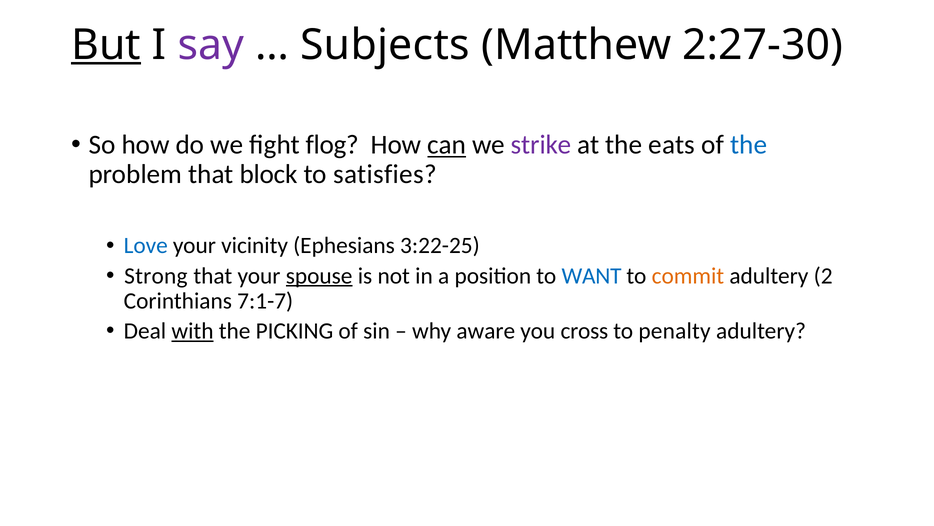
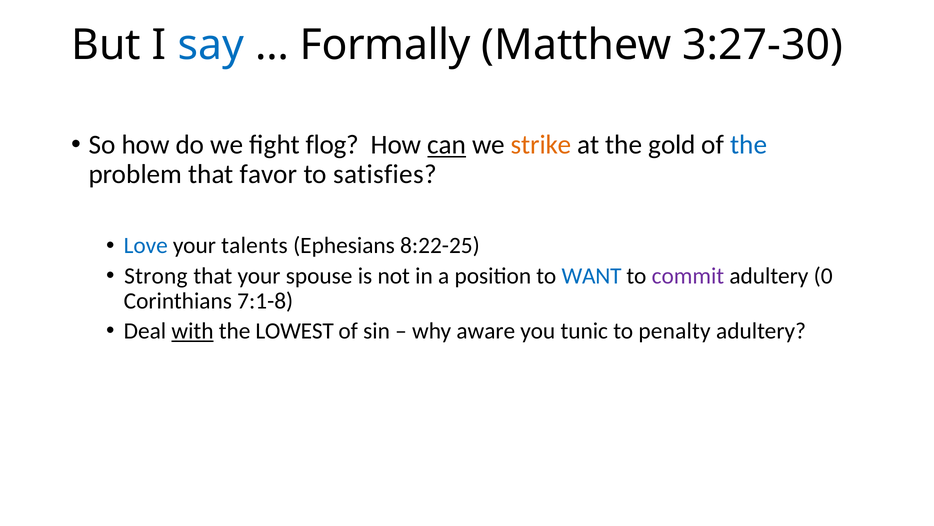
But underline: present -> none
say colour: purple -> blue
Subjects: Subjects -> Formally
2:27-30: 2:27-30 -> 3:27-30
strike colour: purple -> orange
eats: eats -> gold
block: block -> favor
vicinity: vicinity -> talents
3:22-25: 3:22-25 -> 8:22-25
spouse underline: present -> none
commit colour: orange -> purple
2: 2 -> 0
7:1-7: 7:1-7 -> 7:1-8
PICKING: PICKING -> LOWEST
cross: cross -> tunic
